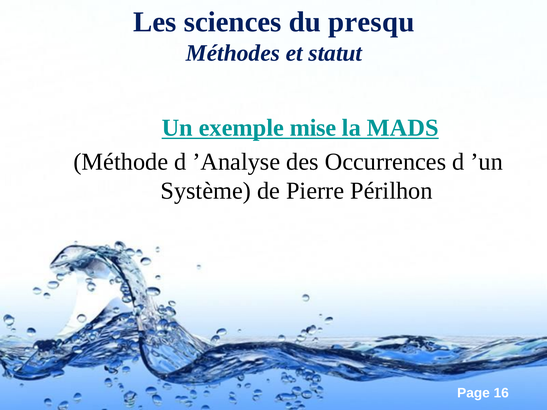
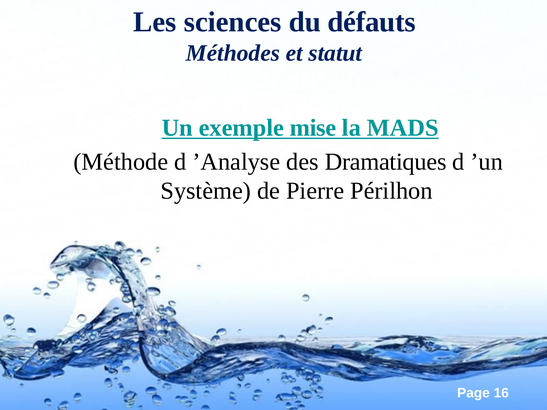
presqu: presqu -> défauts
Occurrences: Occurrences -> Dramatiques
